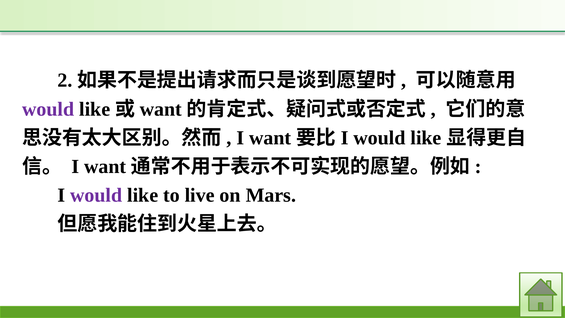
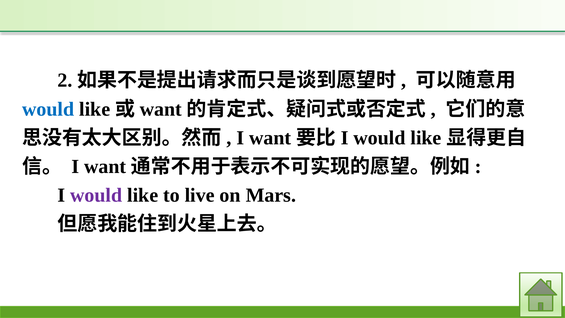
would at (48, 109) colour: purple -> blue
